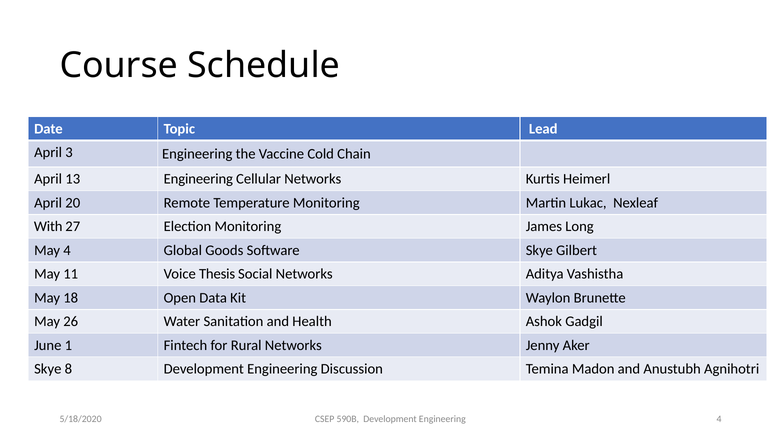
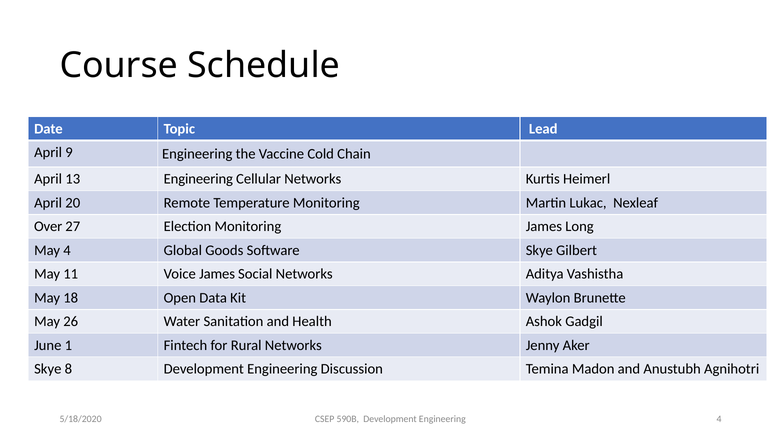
3: 3 -> 9
With: With -> Over
Voice Thesis: Thesis -> James
